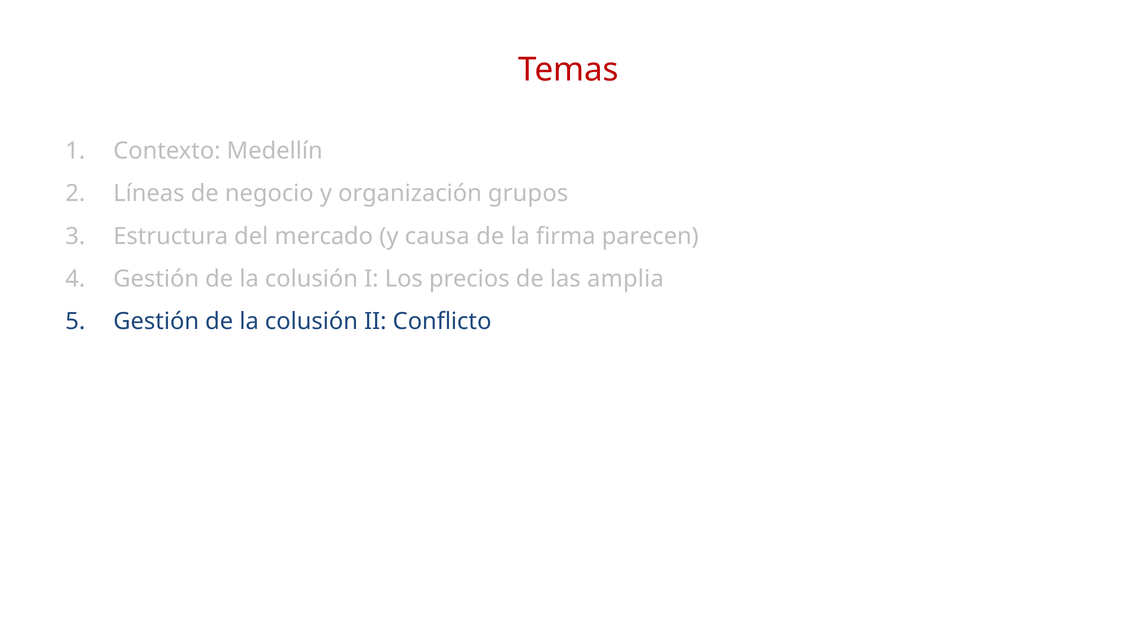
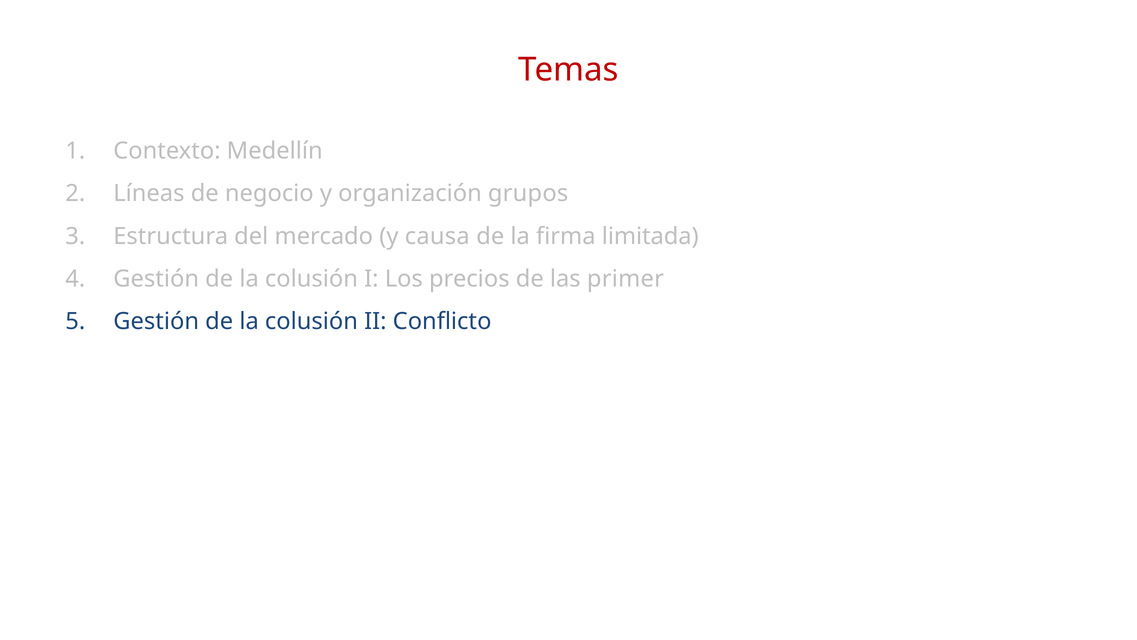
parecen: parecen -> limitada
amplia: amplia -> primer
